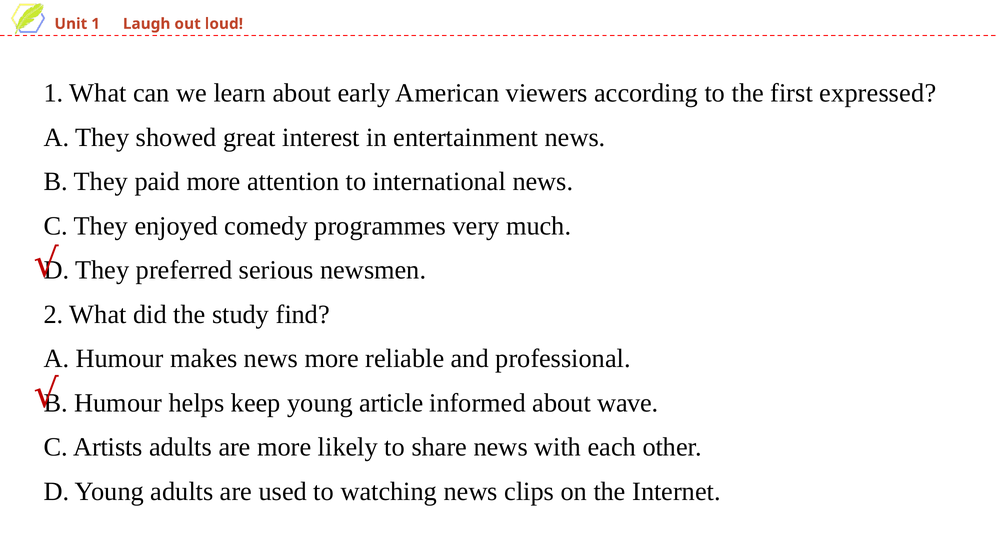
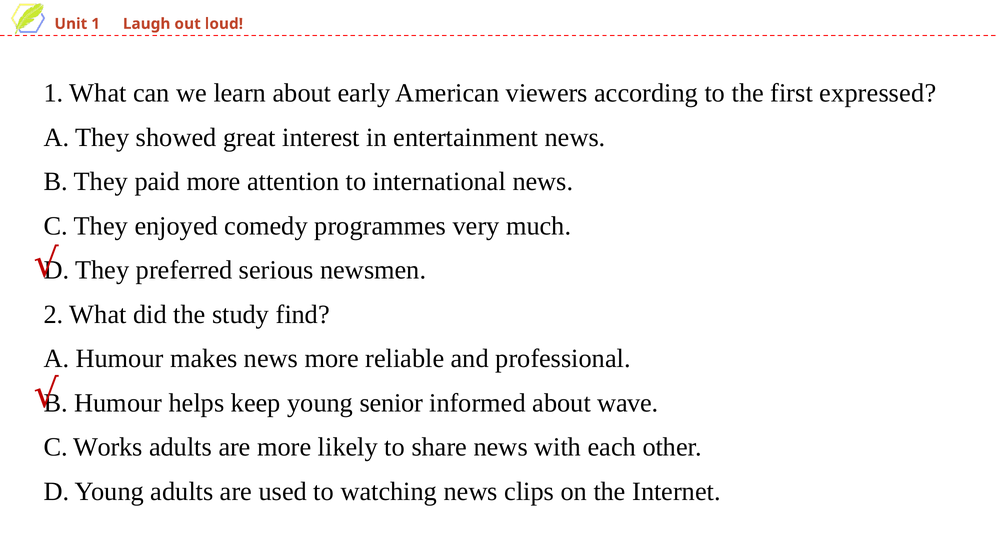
article: article -> senior
Artists: Artists -> Works
